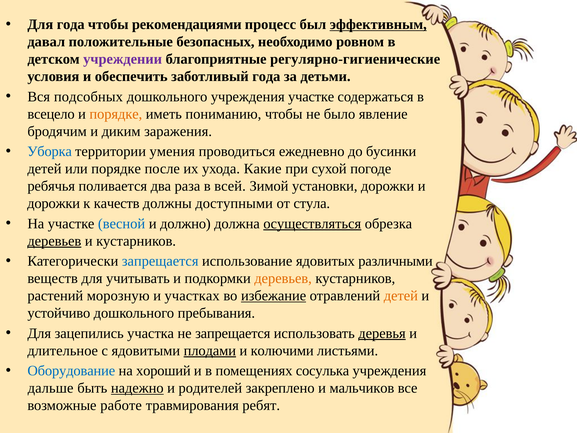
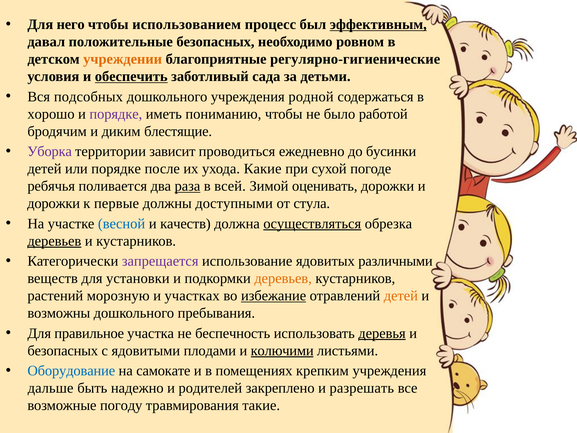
Для года: года -> него
рекомендациями: рекомендациями -> использованием
учреждении colour: purple -> orange
обеспечить underline: none -> present
заботливый года: года -> сада
учреждения участке: участке -> родной
всецело: всецело -> хорошо
порядке at (116, 114) colour: orange -> purple
явление: явление -> работой
заражения: заражения -> блестящие
Уборка colour: blue -> purple
умения: умения -> зависит
раза underline: none -> present
установки: установки -> оценивать
качеств: качеств -> первые
должно: должно -> качеств
запрещается at (160, 261) colour: blue -> purple
учитывать: учитывать -> установки
устойчиво: устойчиво -> возможны
зацепились: зацепились -> правильное
не запрещается: запрещается -> беспечность
длительное at (63, 350): длительное -> безопасных
плодами underline: present -> none
колючими underline: none -> present
хороший: хороший -> самокате
сосулька: сосулька -> крепким
надежно underline: present -> none
мальчиков: мальчиков -> разрешать
работе: работе -> погоду
ребят: ребят -> такие
